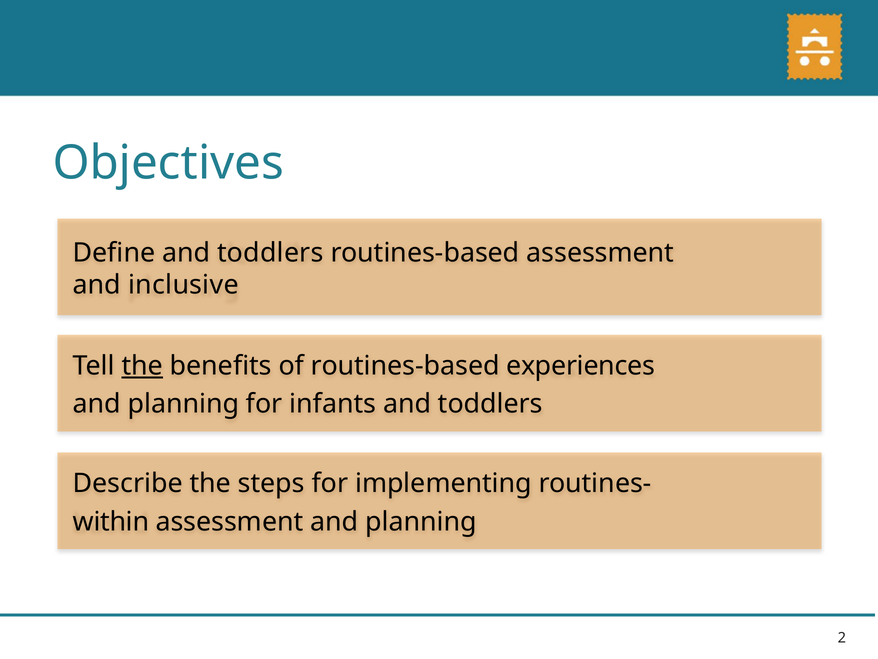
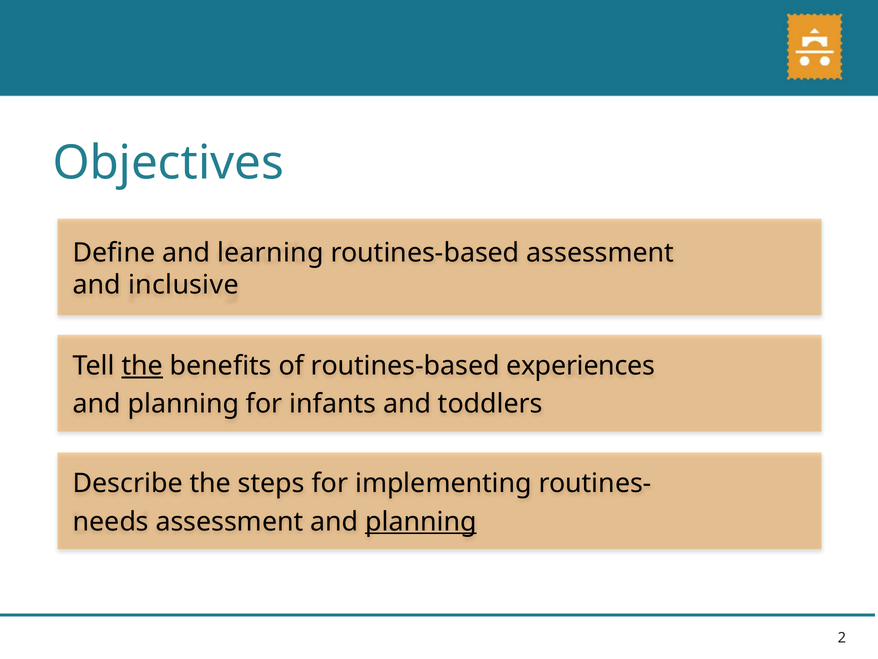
Define and toddlers: toddlers -> learning
within: within -> needs
planning at (421, 521) underline: none -> present
